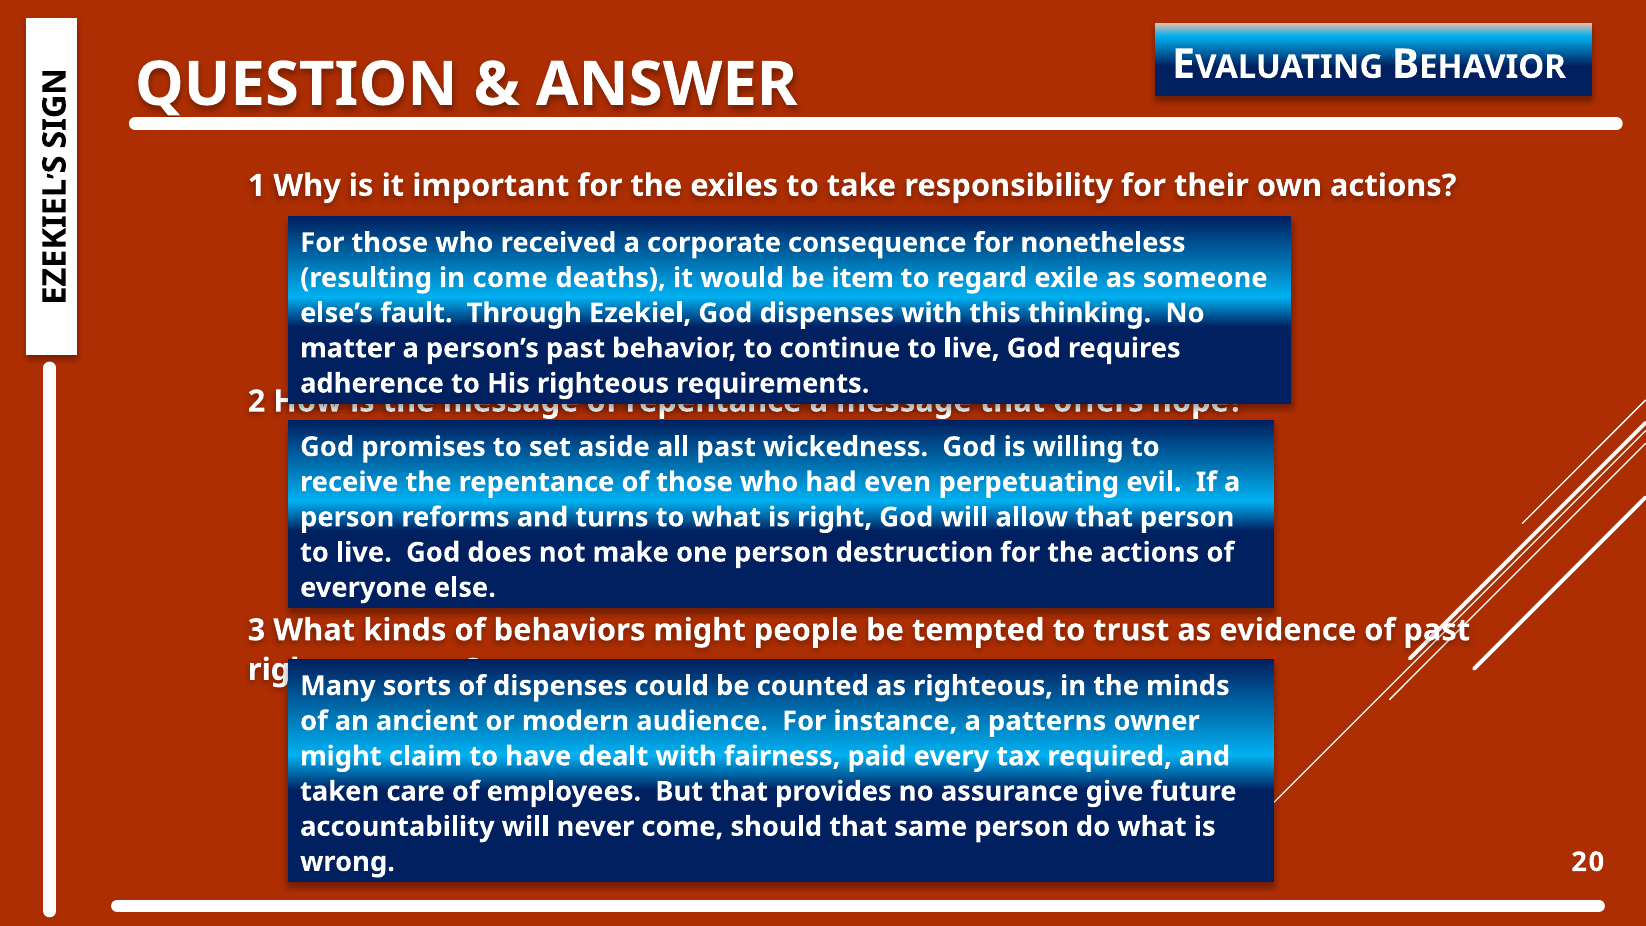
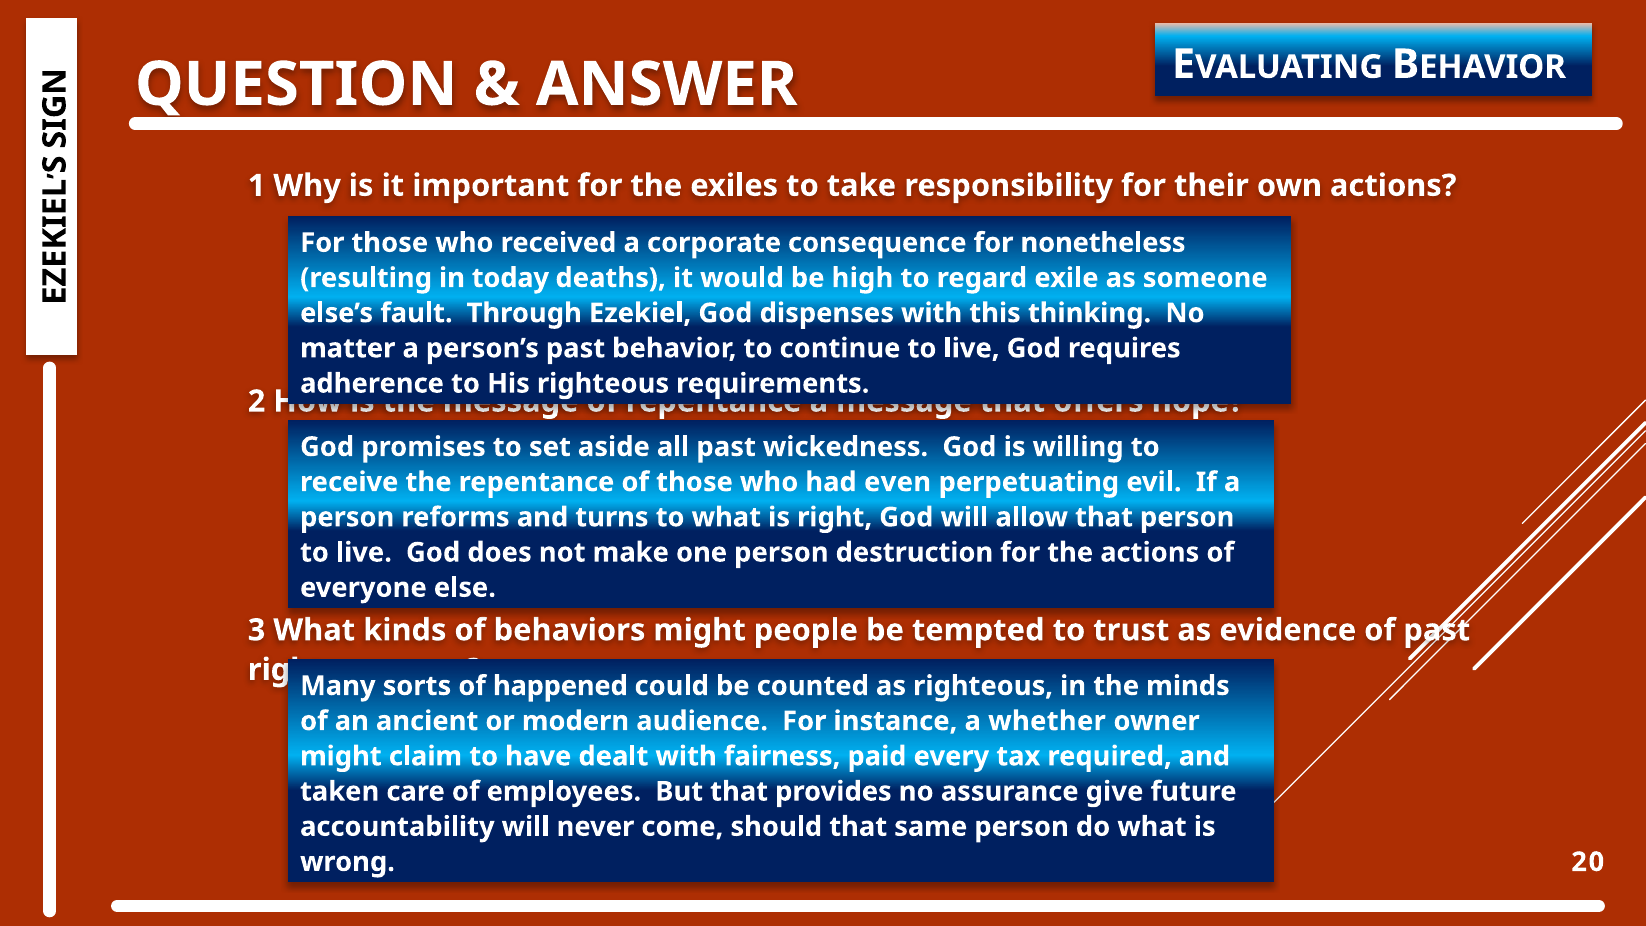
in come: come -> today
item: item -> high
dispenses at (560, 686): dispenses -> happened
patterns: patterns -> whether
